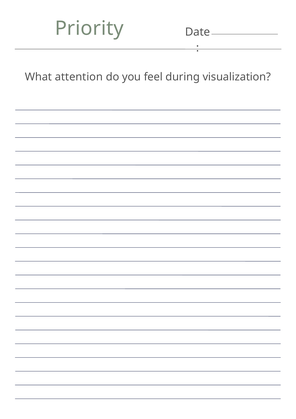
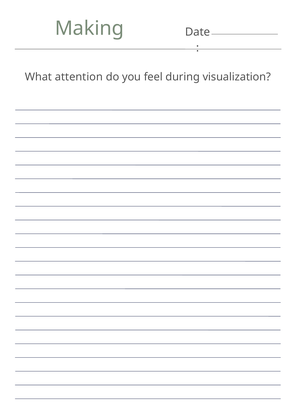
Priority: Priority -> Making
